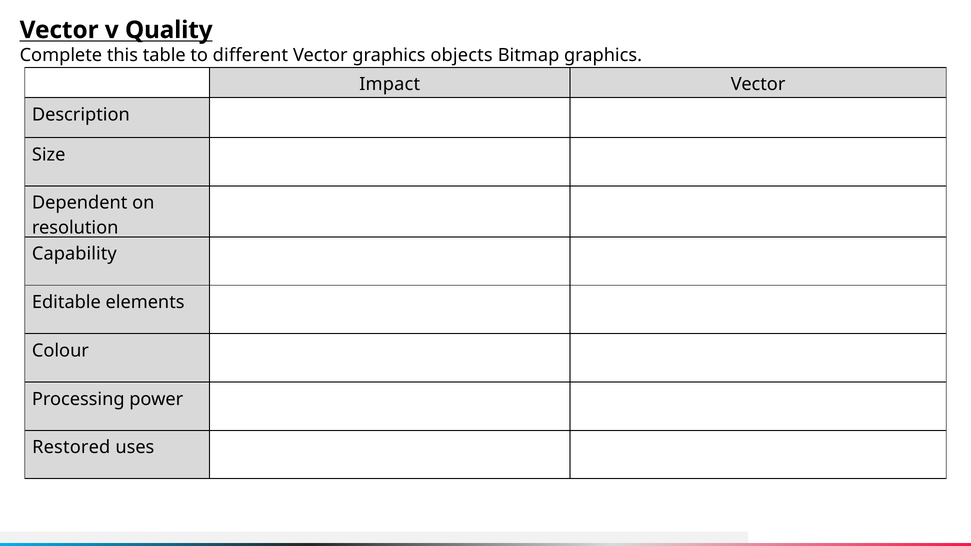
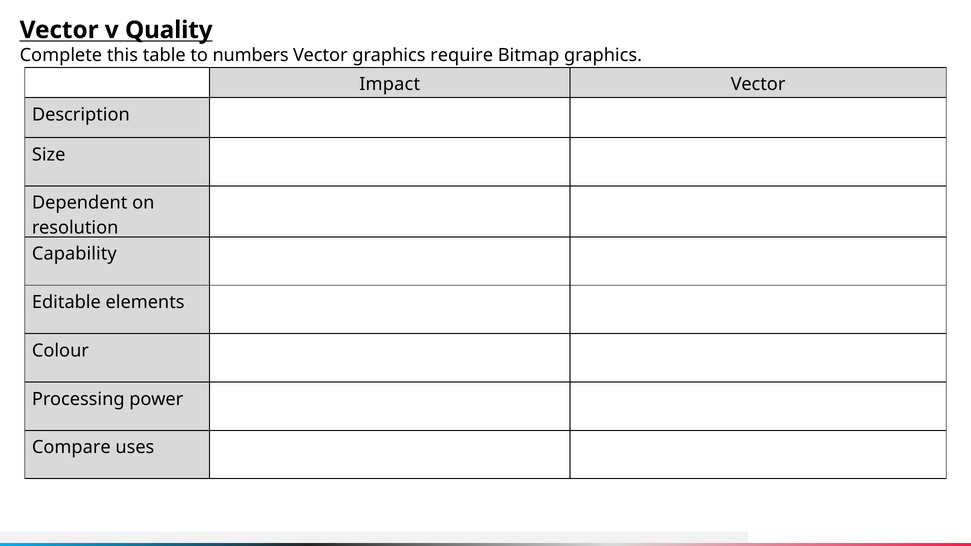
different: different -> numbers
objects: objects -> require
Restored: Restored -> Compare
